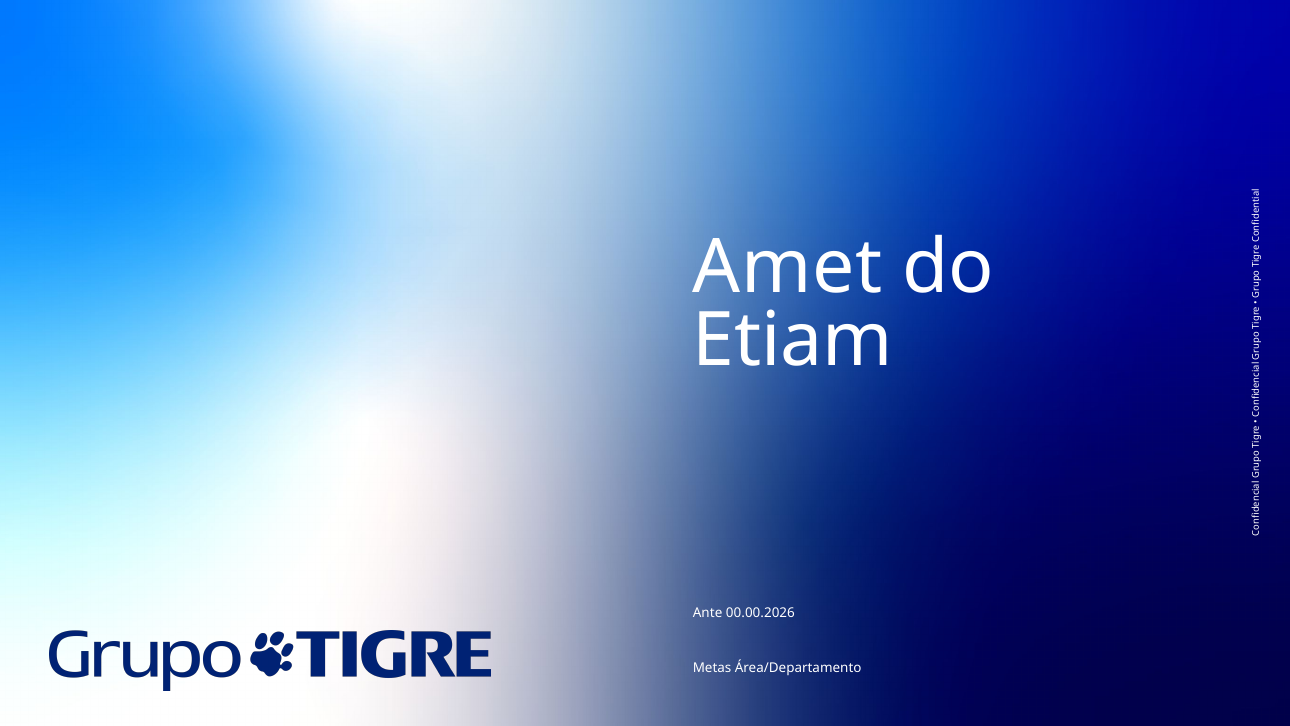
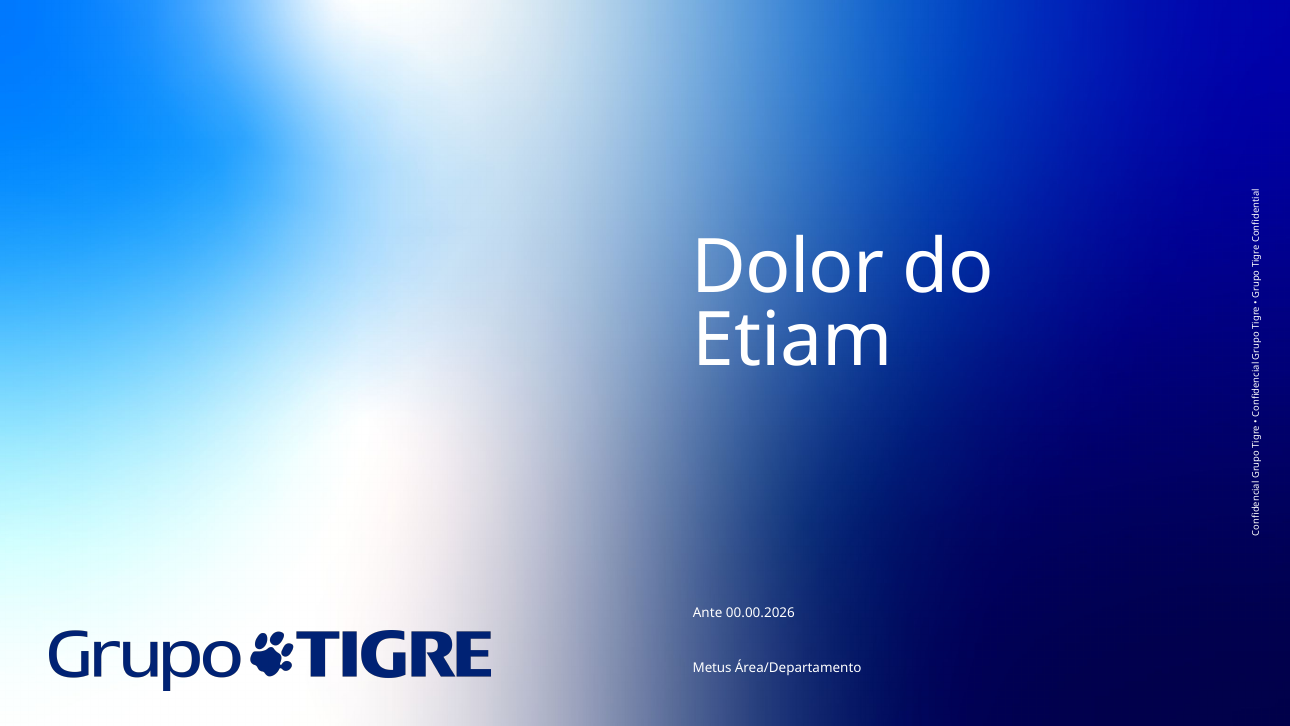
Amet: Amet -> Dolor
Metas: Metas -> Metus
